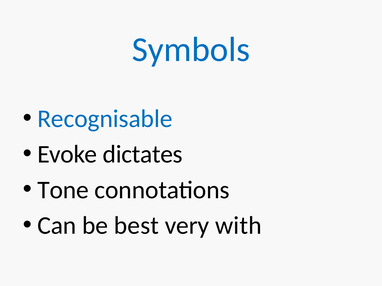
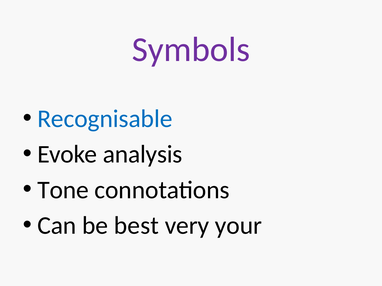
Symbols colour: blue -> purple
dictates: dictates -> analysis
with: with -> your
